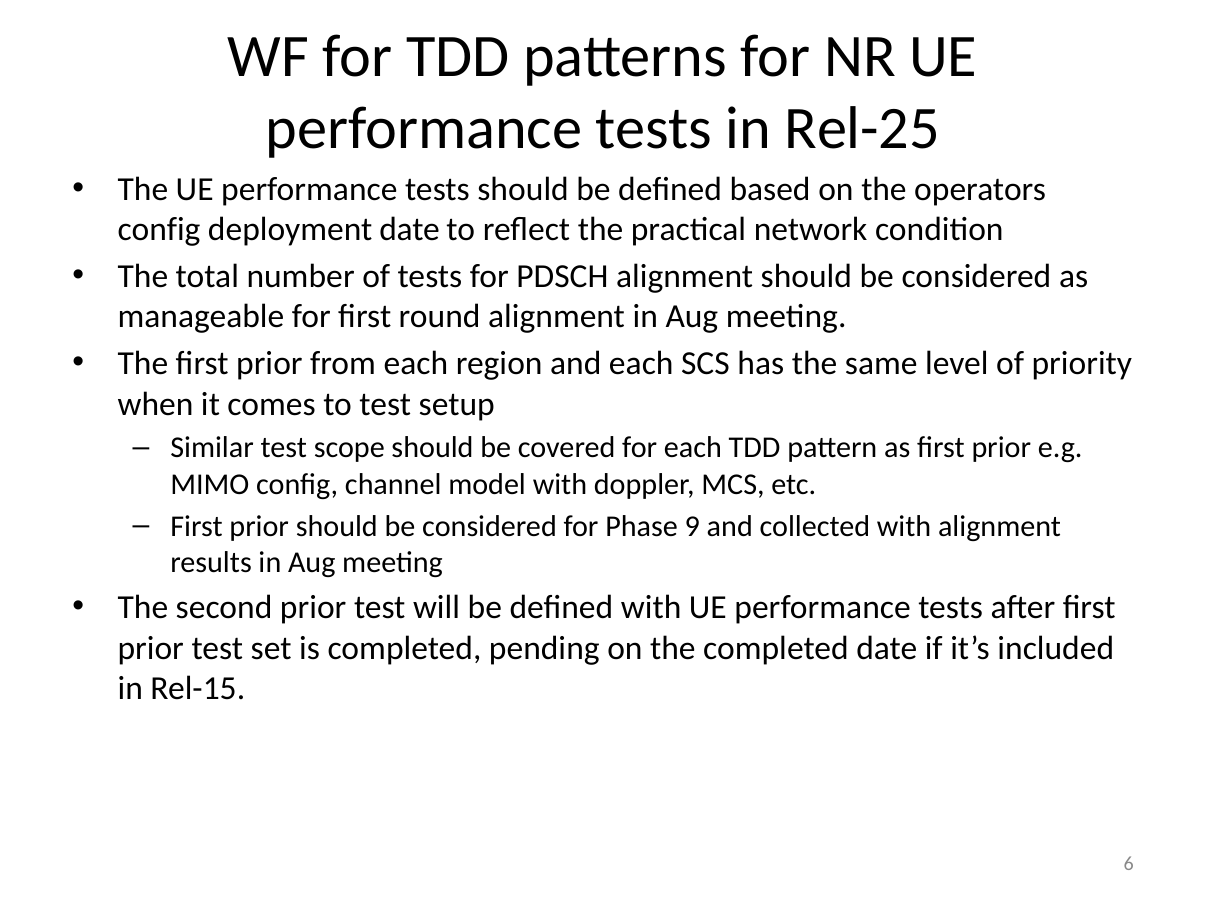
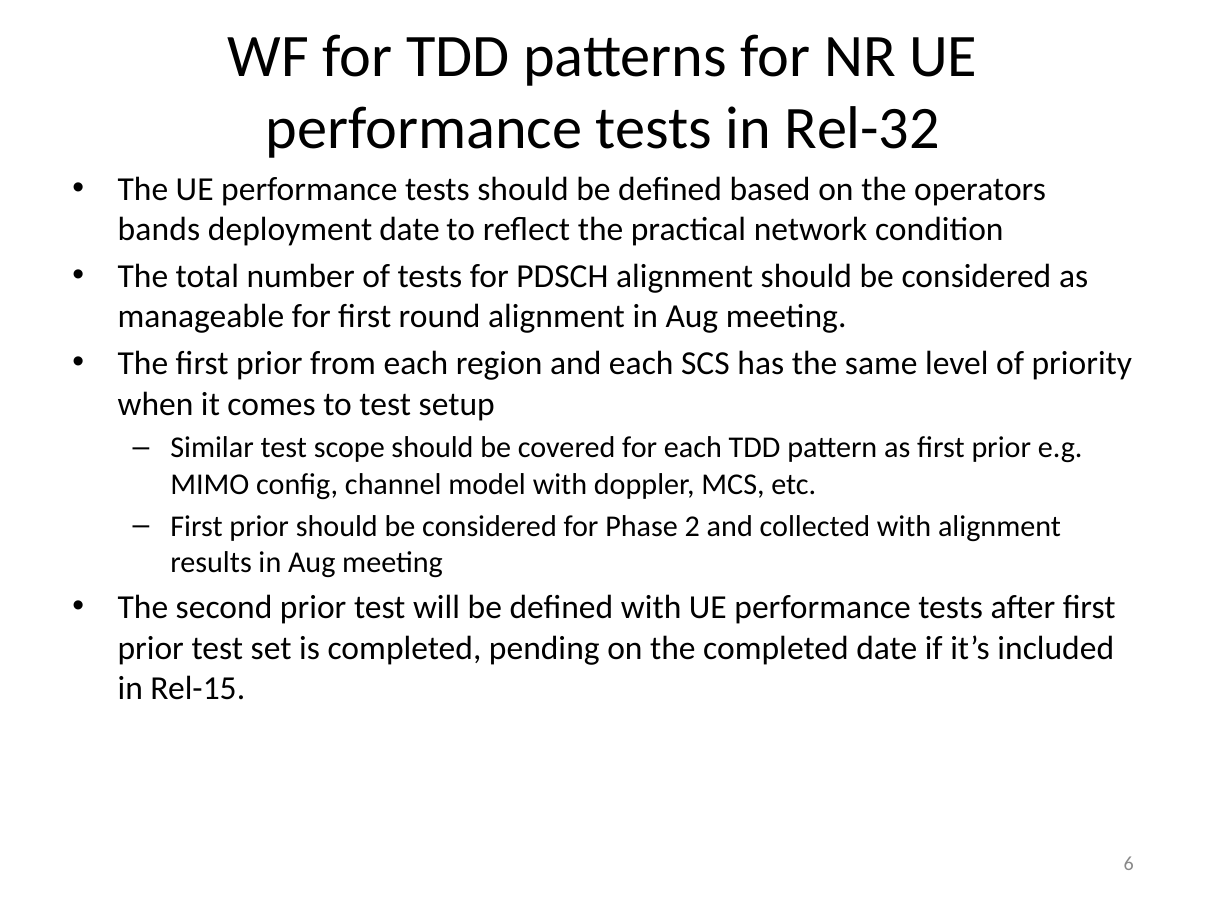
Rel-25: Rel-25 -> Rel-32
config at (159, 230): config -> bands
9: 9 -> 2
